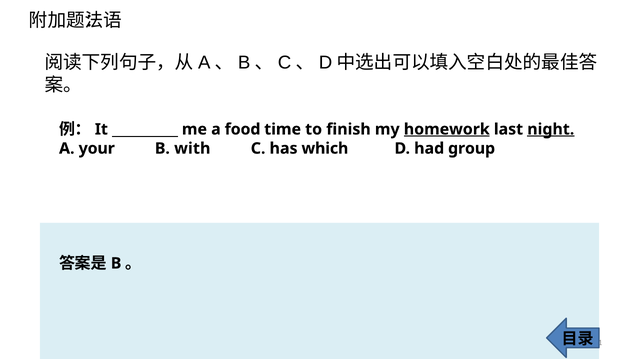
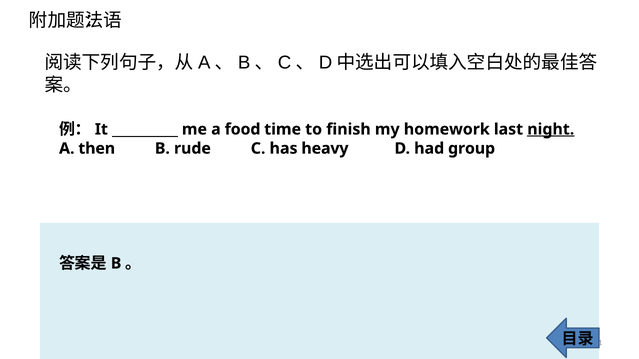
homework underline: present -> none
your: your -> then
with: with -> rude
which: which -> heavy
